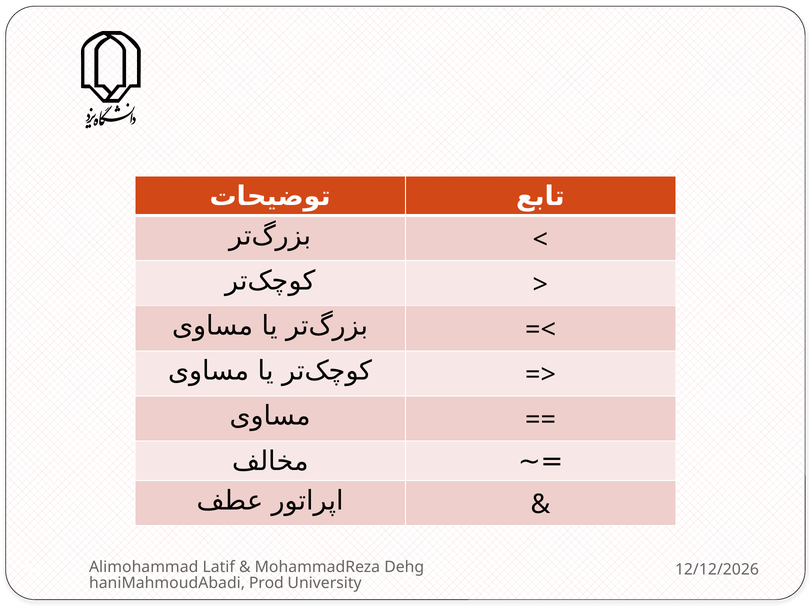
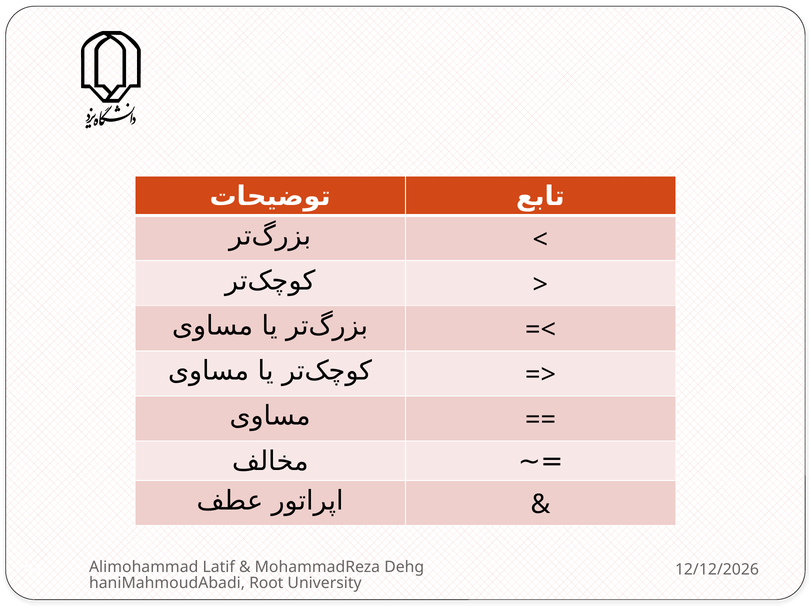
Prod: Prod -> Root
